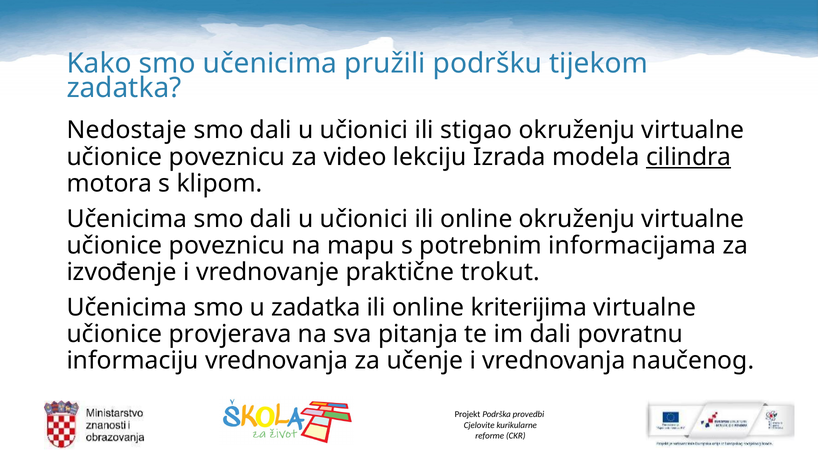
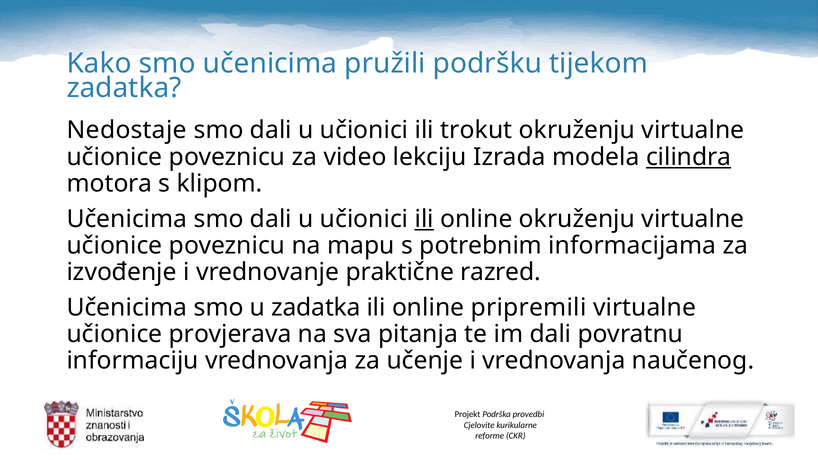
stigao: stigao -> trokut
ili at (424, 219) underline: none -> present
trokut: trokut -> razred
kriterijima: kriterijima -> pripremili
